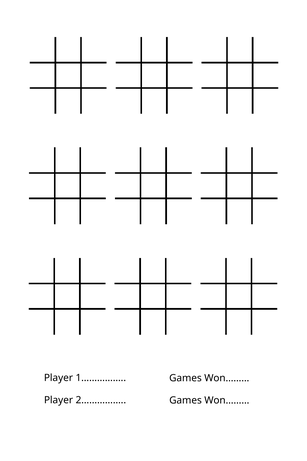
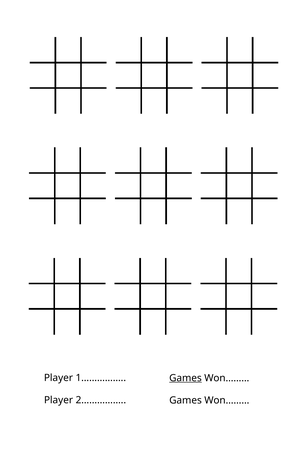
Games at (185, 378) underline: none -> present
